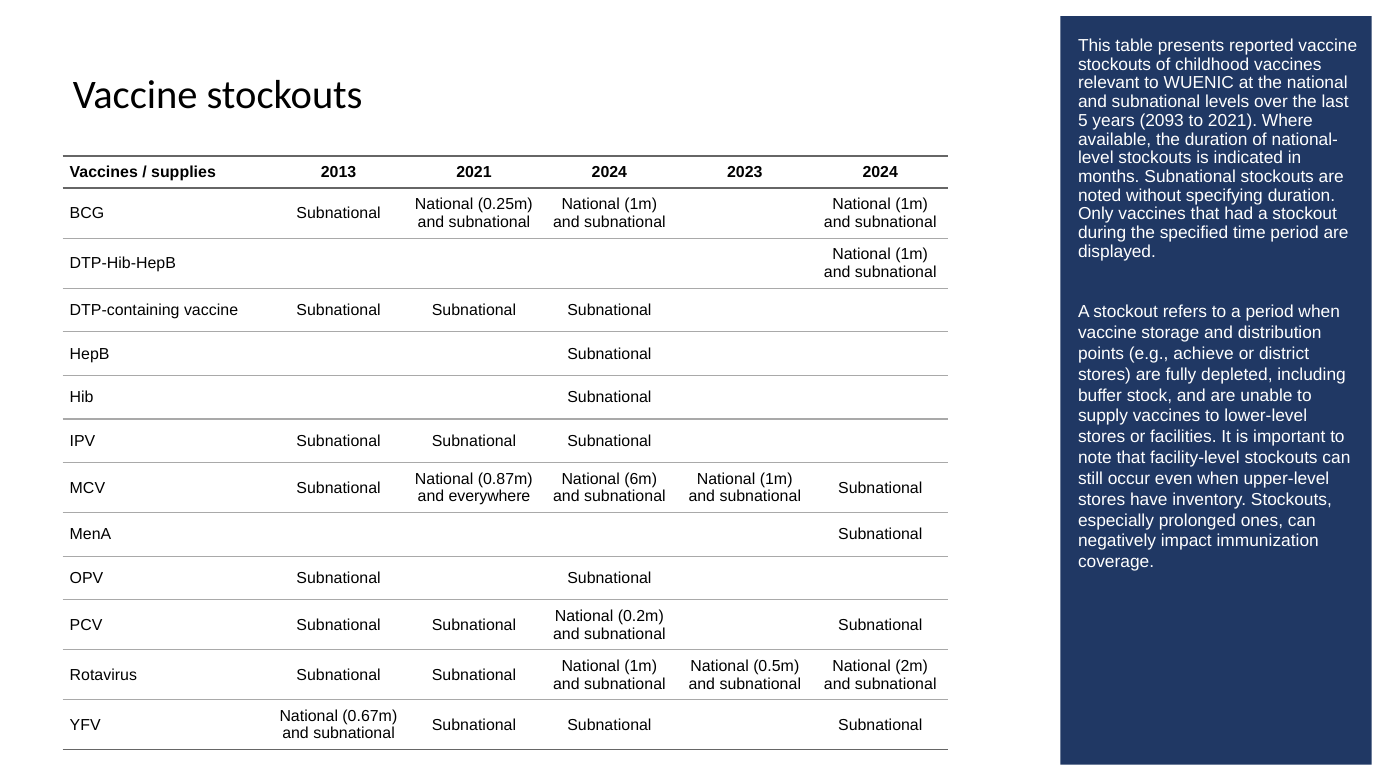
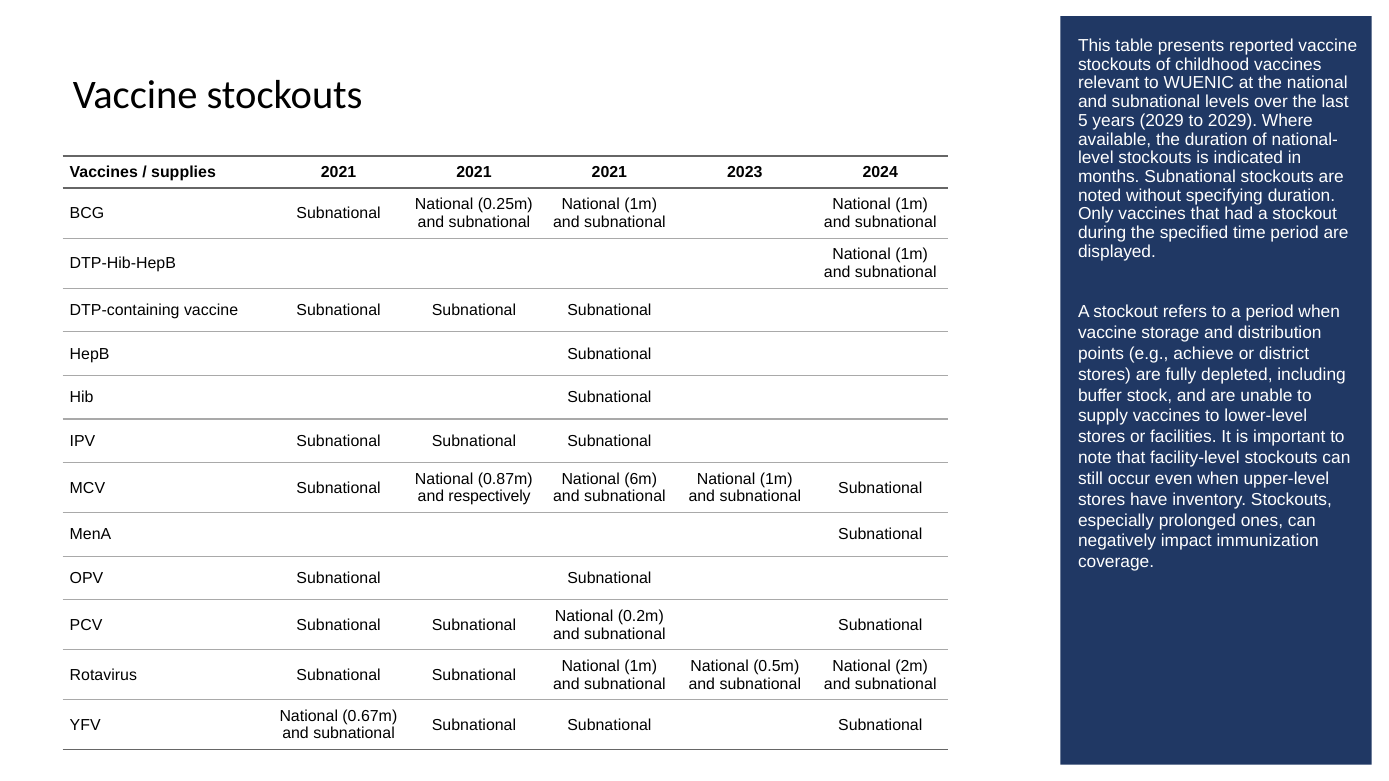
years 2093: 2093 -> 2029
to 2021: 2021 -> 2029
supplies 2013: 2013 -> 2021
2024 at (609, 173): 2024 -> 2021
everywhere: everywhere -> respectively
